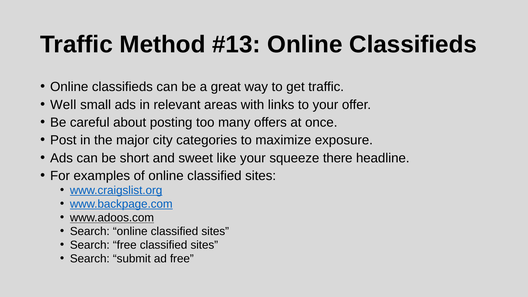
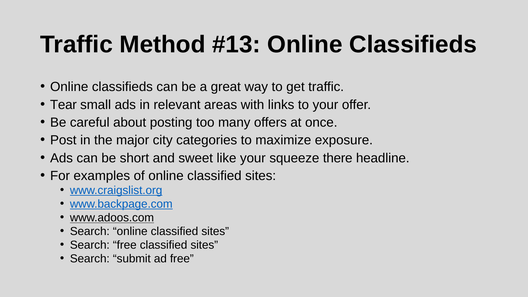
Well: Well -> Tear
